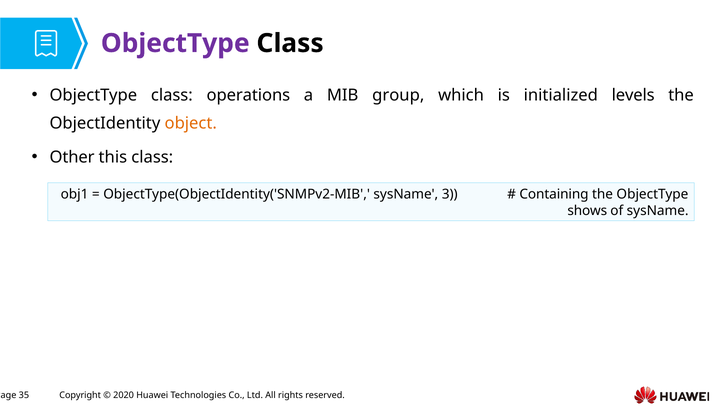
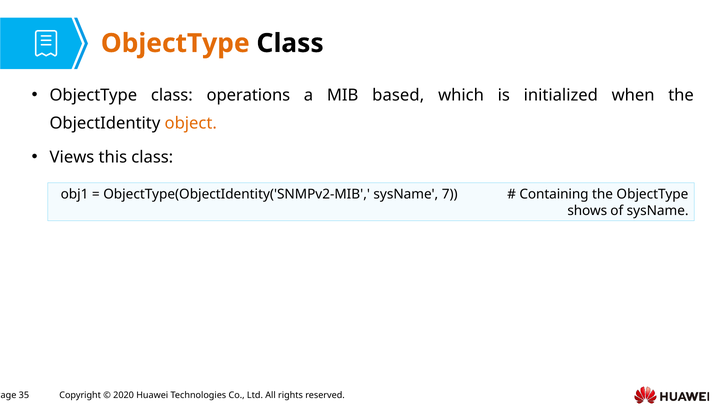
ObjectType at (175, 43) colour: purple -> orange
group: group -> based
levels: levels -> when
Other: Other -> Views
3: 3 -> 7
